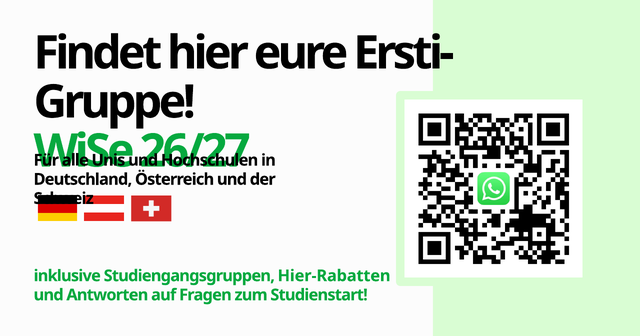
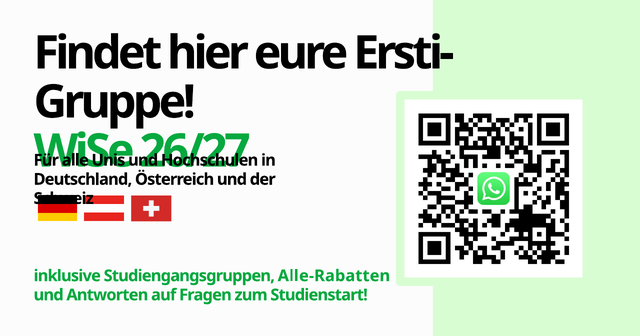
Hier-Rabatten: Hier-Rabatten -> Alle-Rabatten
